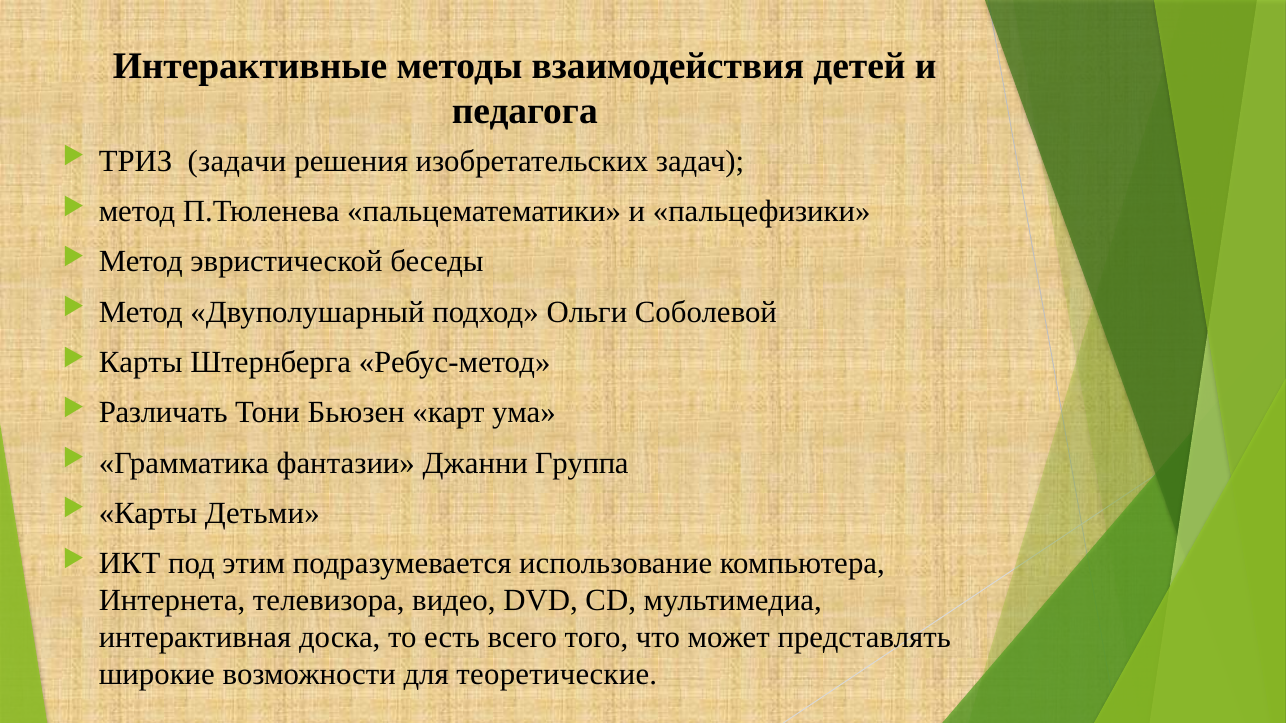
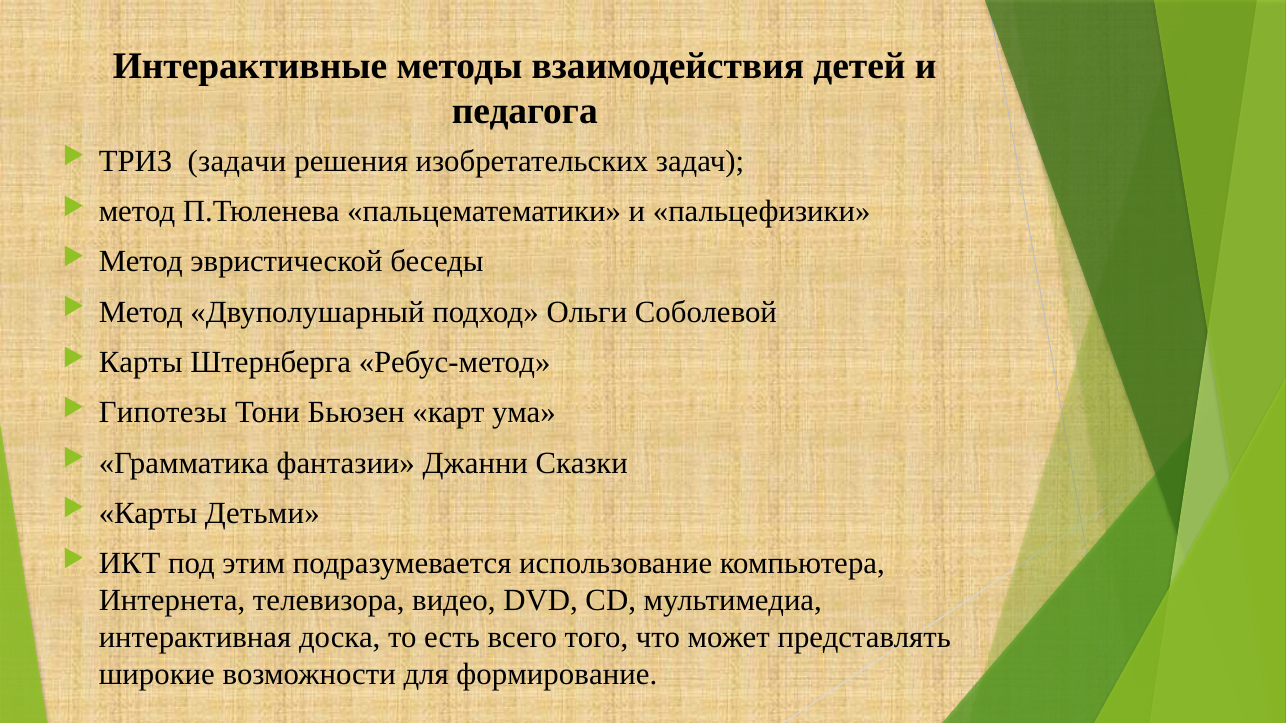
Различать: Различать -> Гипотезы
Группа: Группа -> Сказки
теоретические: теоретические -> формирование
